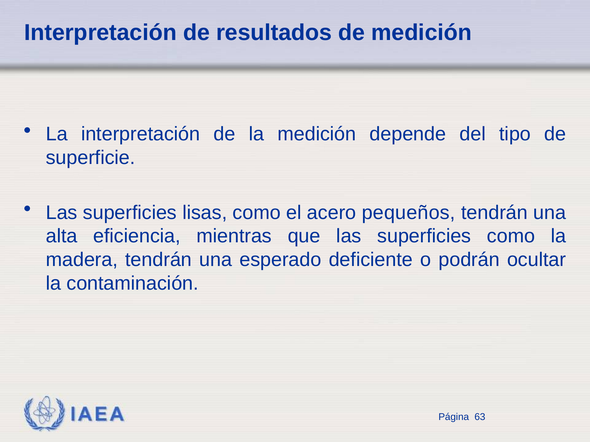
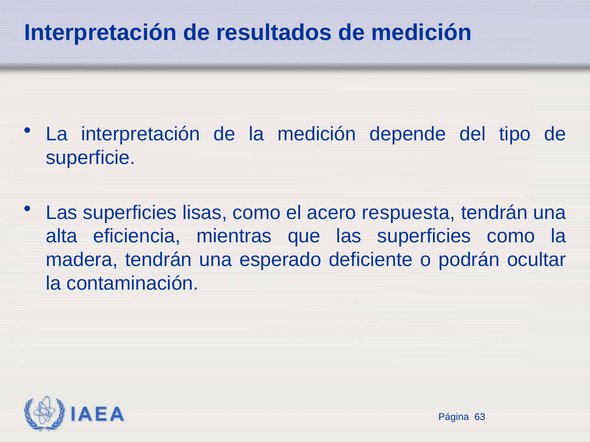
pequeños: pequeños -> respuesta
